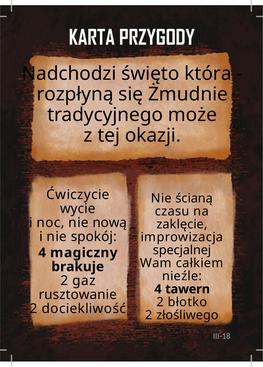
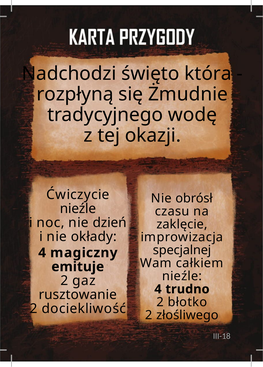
może: może -> wodę
ścianą: ścianą -> obrósł
wycie at (78, 208): wycie -> nieźle
nową: nową -> dzień
spokój: spokój -> okłady
brakuje: brakuje -> emituje
tawern: tawern -> trudno
